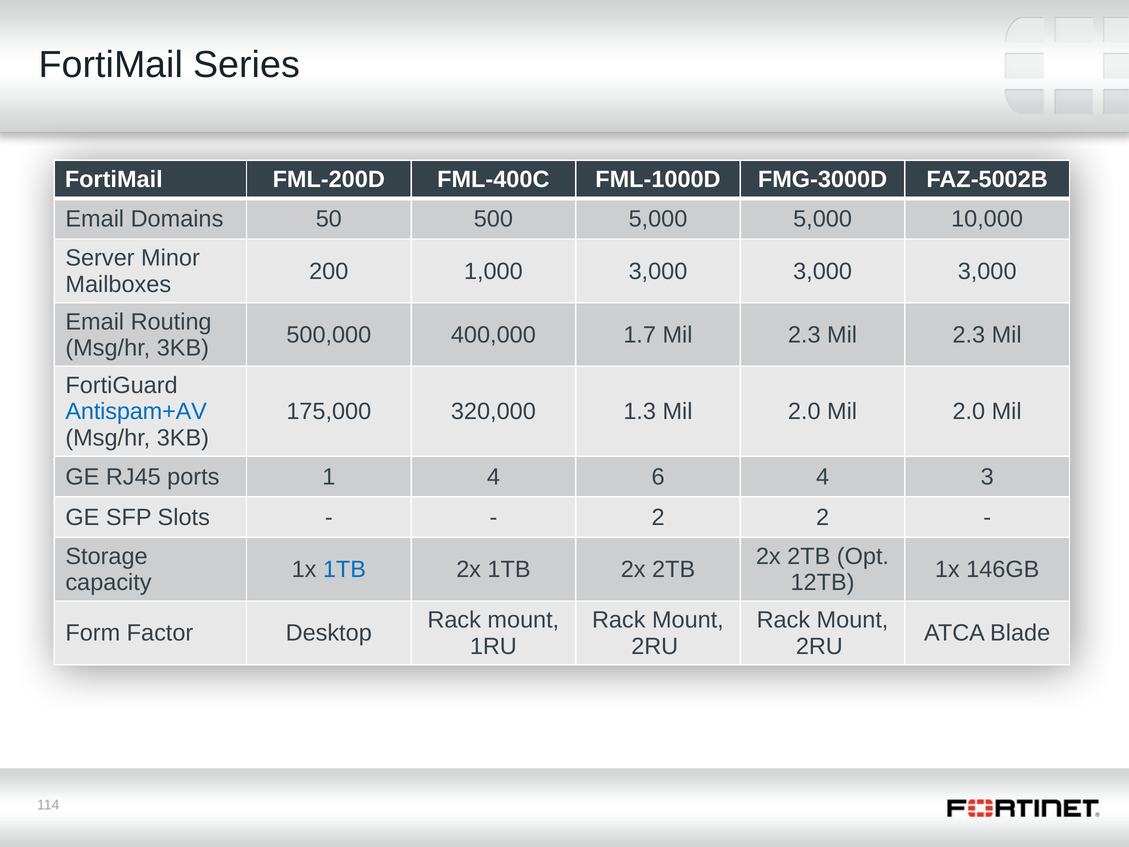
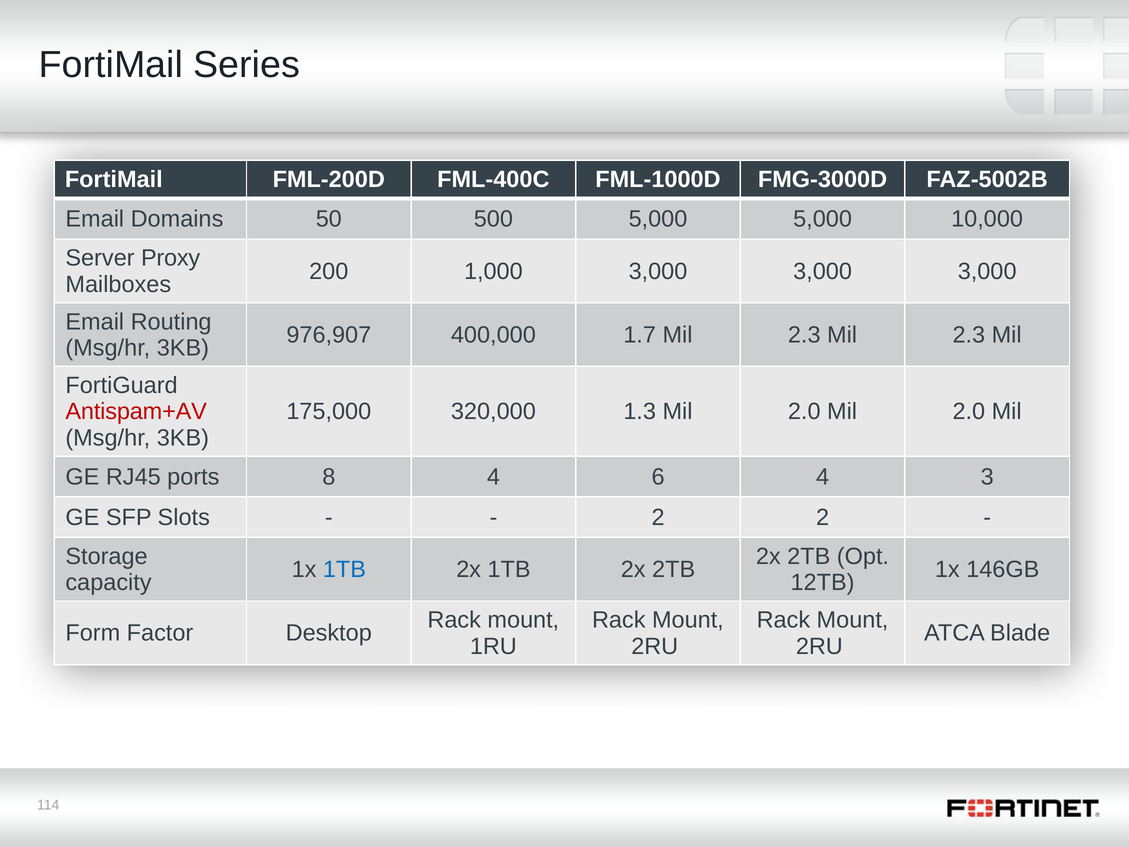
Minor: Minor -> Proxy
500,000: 500,000 -> 976,907
Antispam+AV colour: blue -> red
1: 1 -> 8
